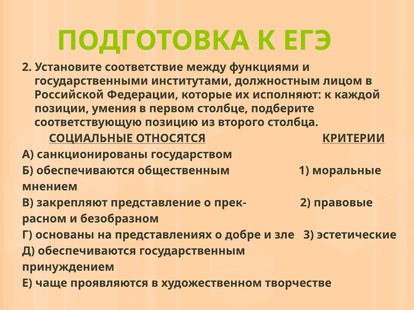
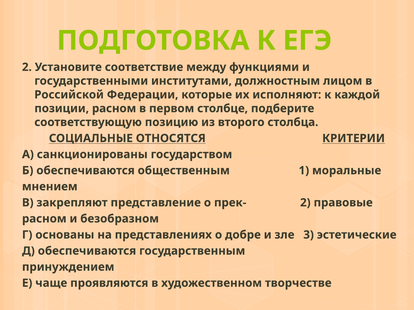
позиции умения: умения -> расном
